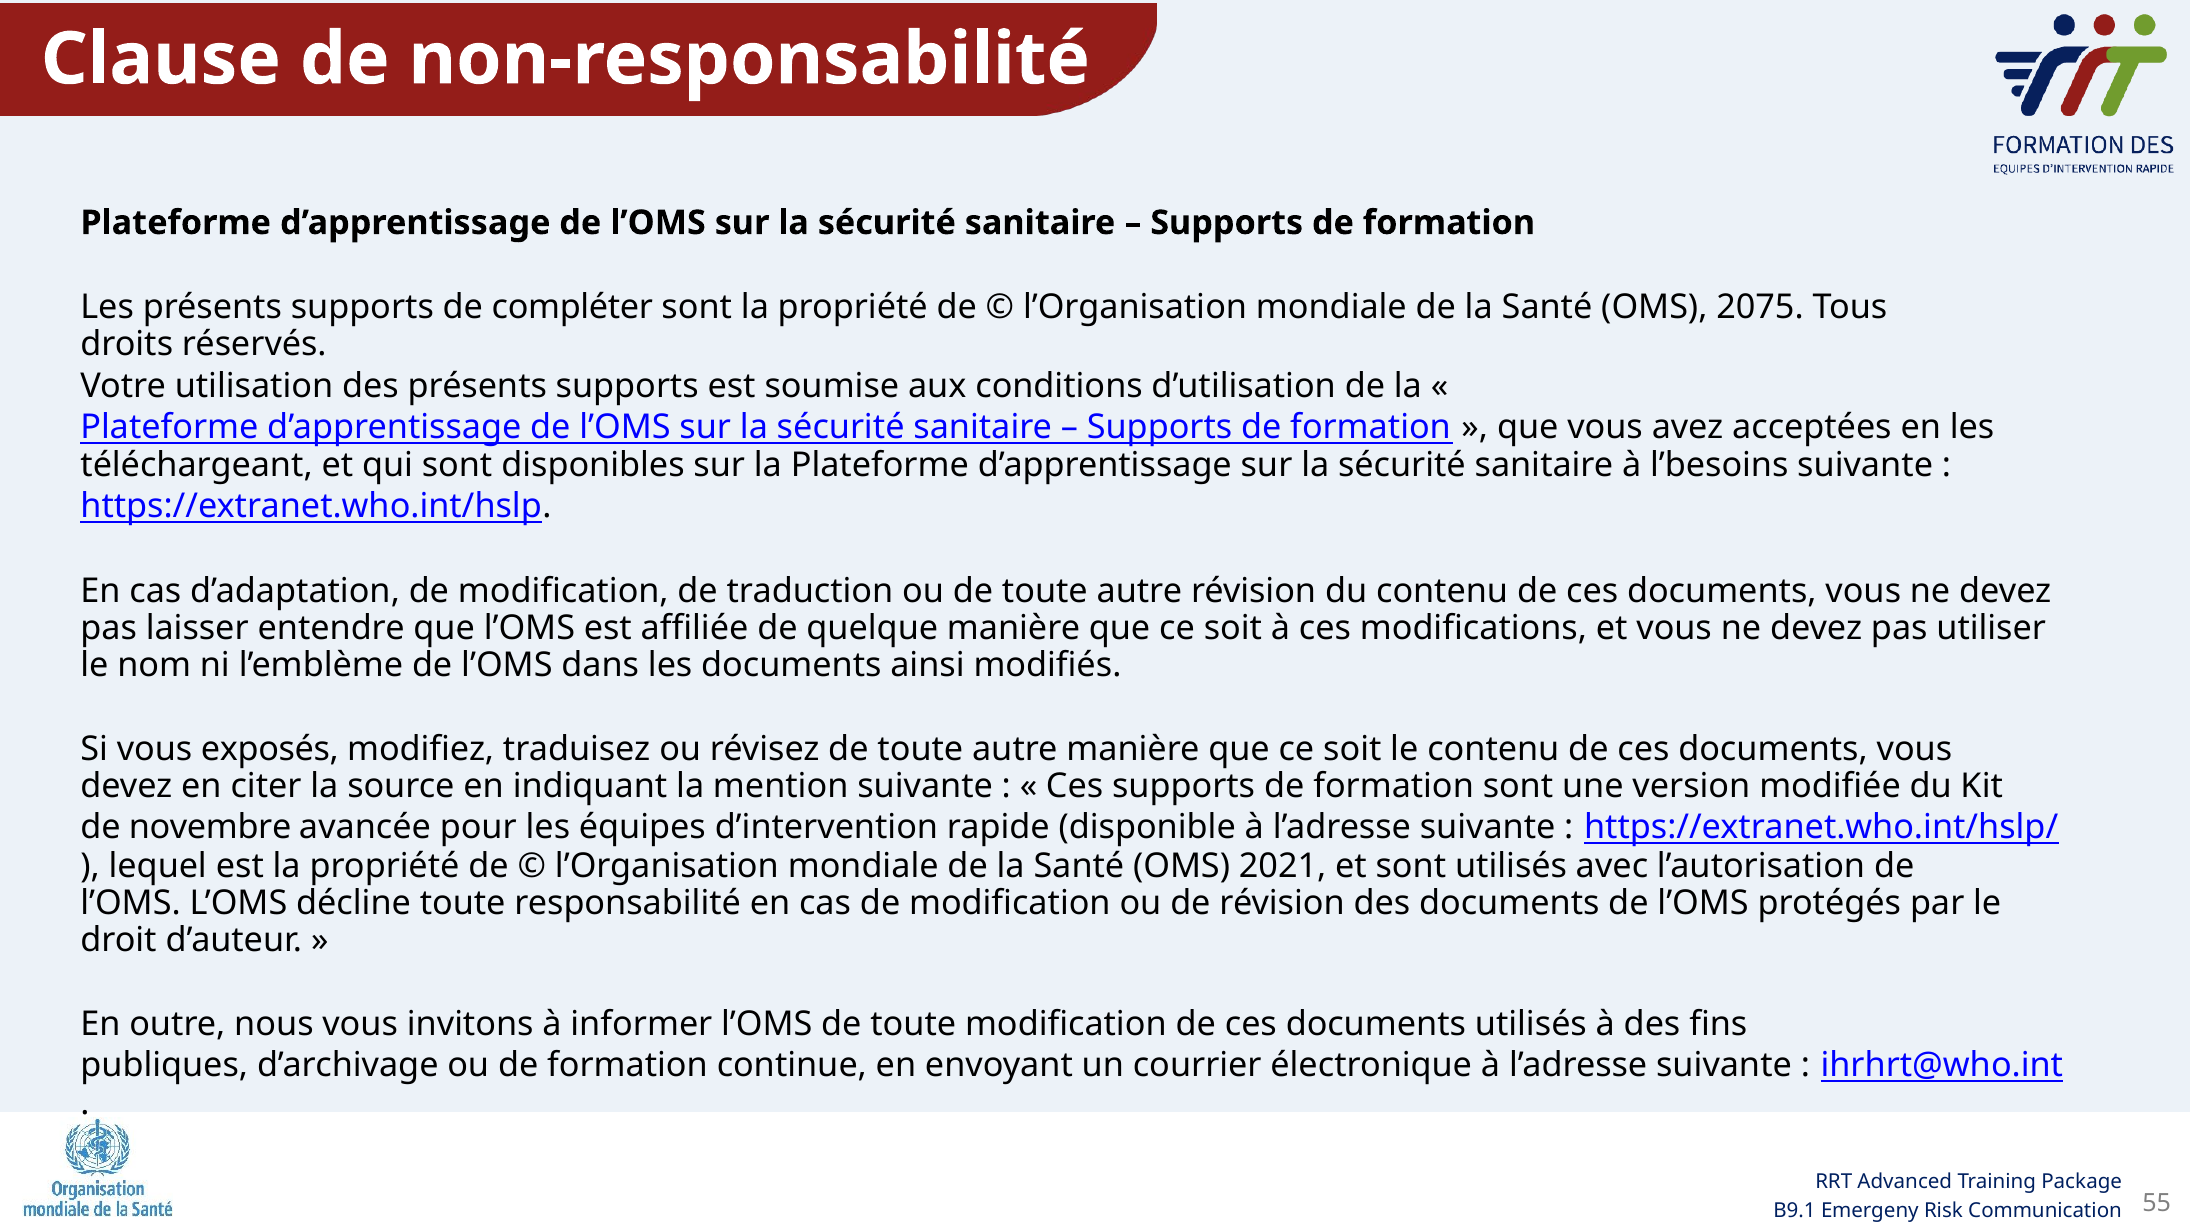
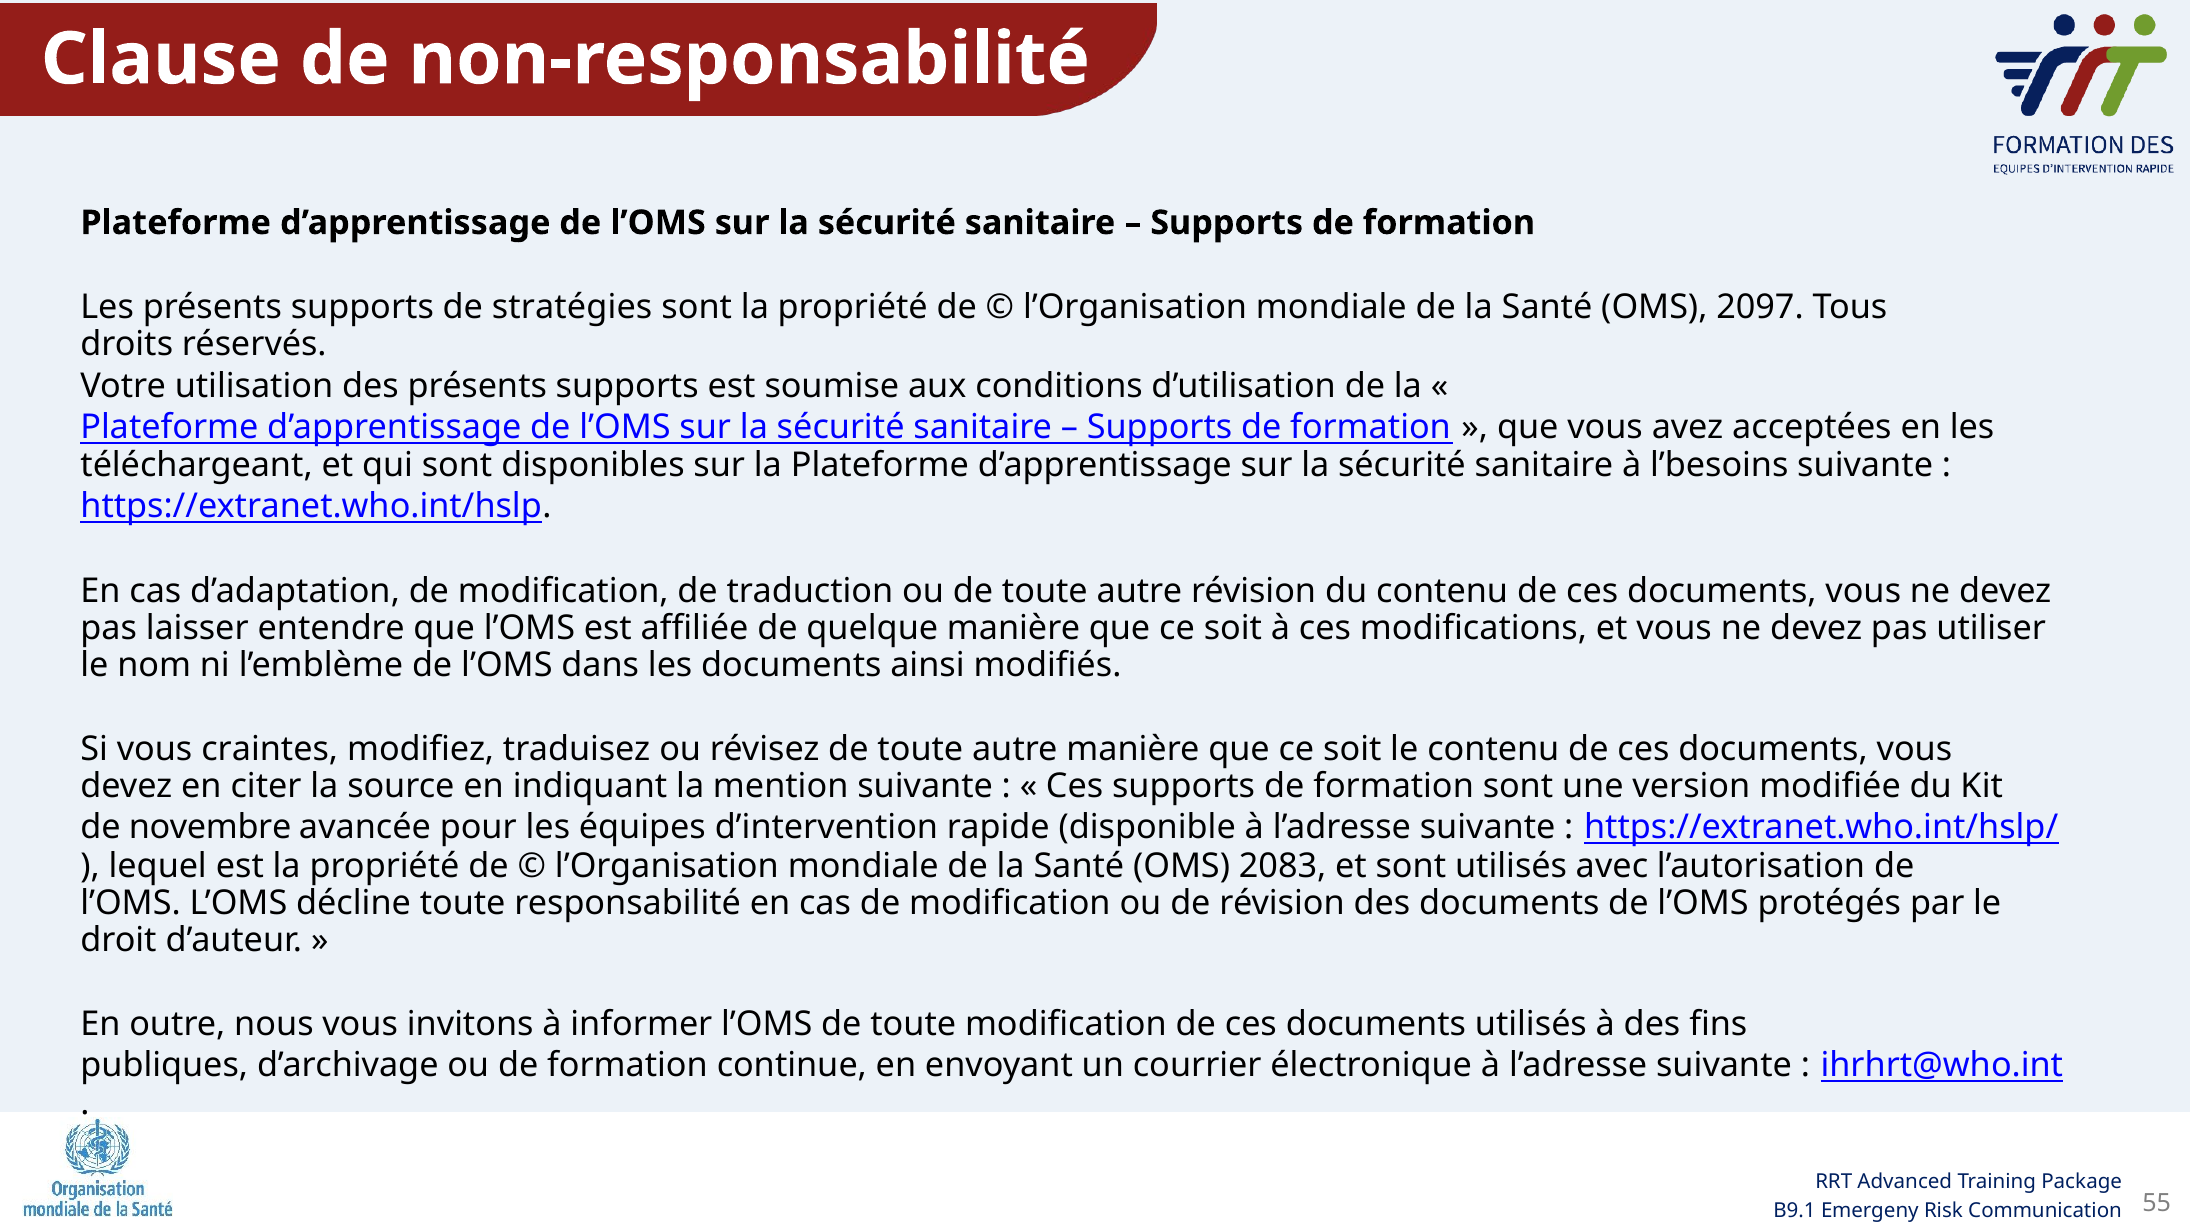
compléter: compléter -> stratégies
2075: 2075 -> 2097
exposés: exposés -> craintes
2021: 2021 -> 2083
